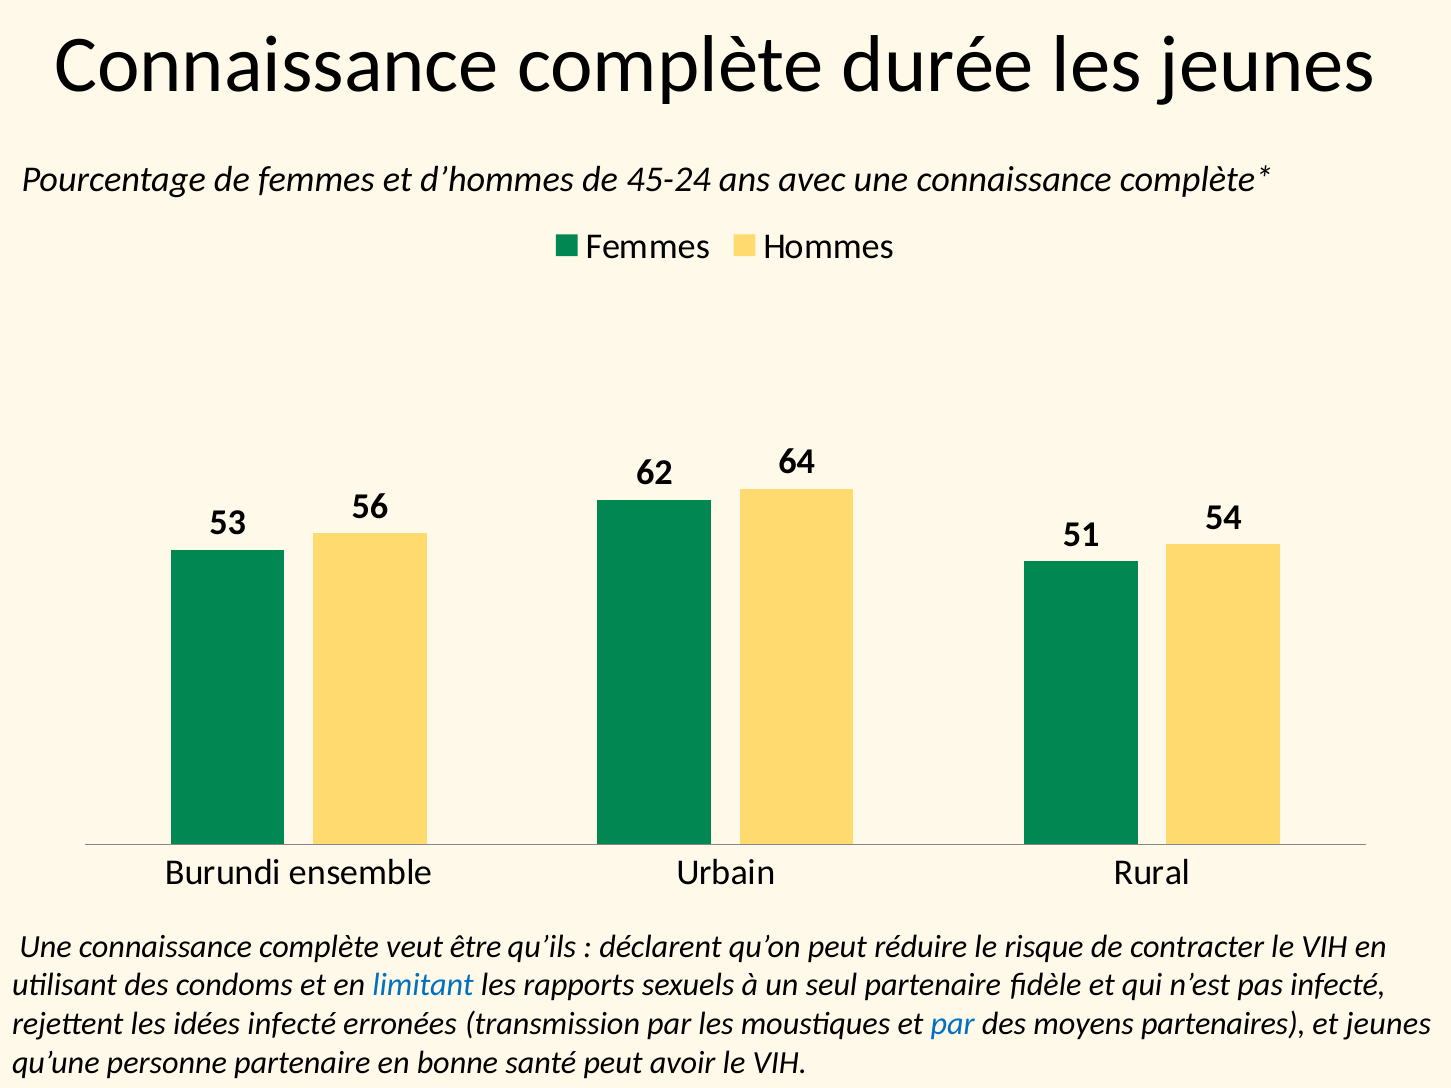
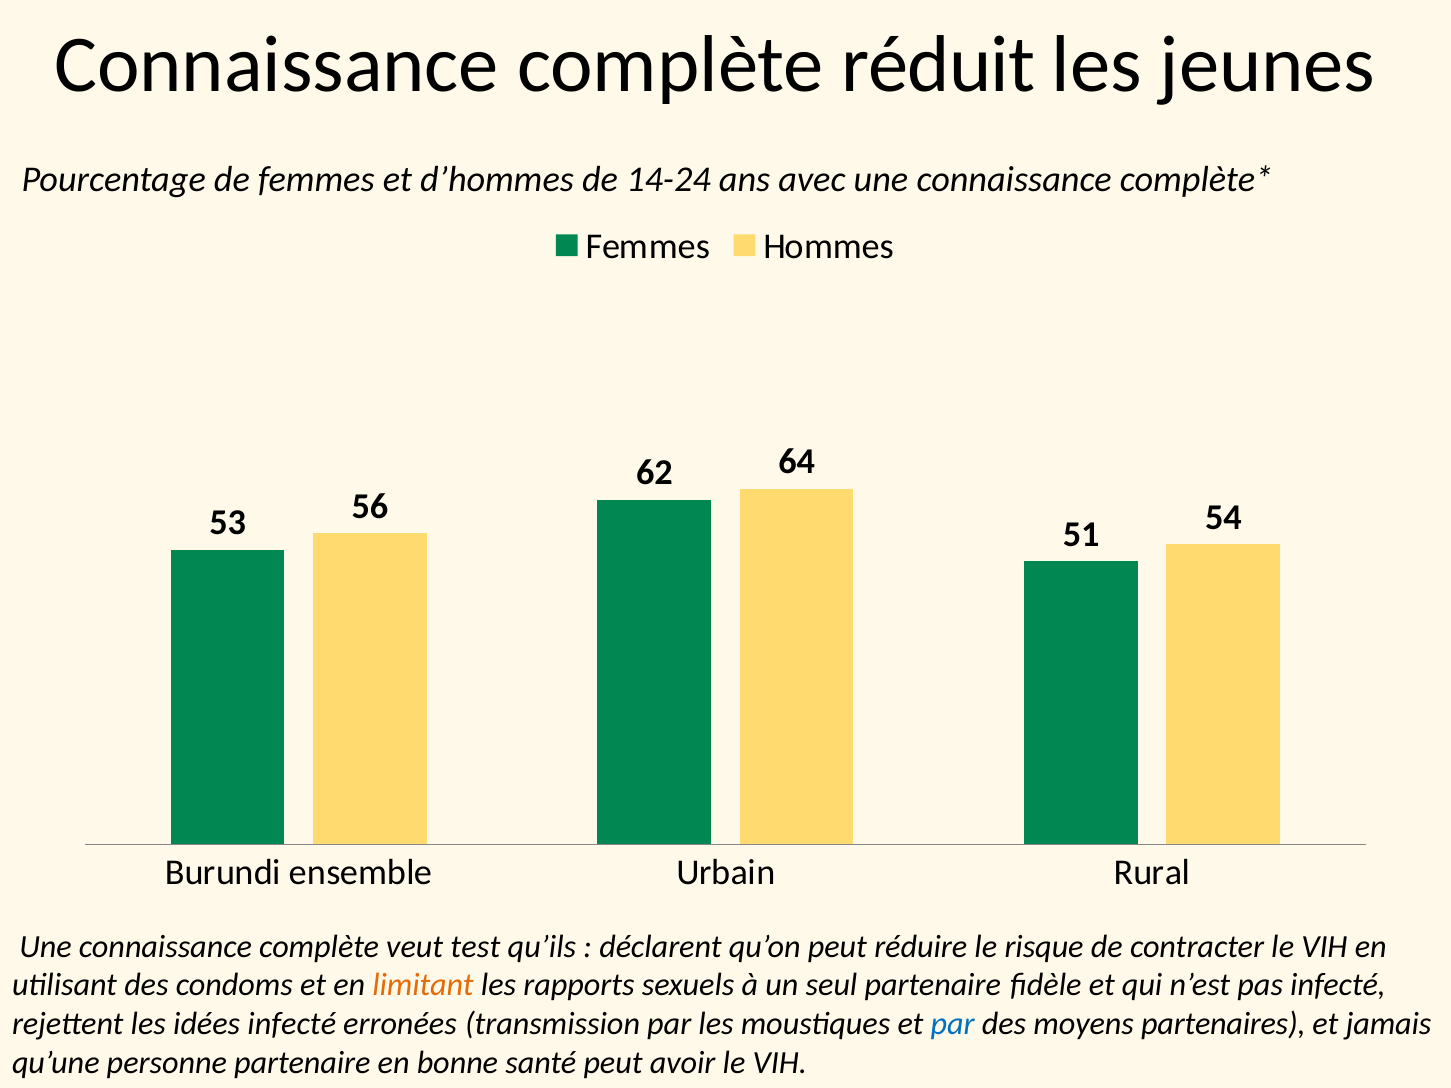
durée: durée -> réduit
45-24: 45-24 -> 14-24
être: être -> test
limitant colour: blue -> orange
et jeunes: jeunes -> jamais
